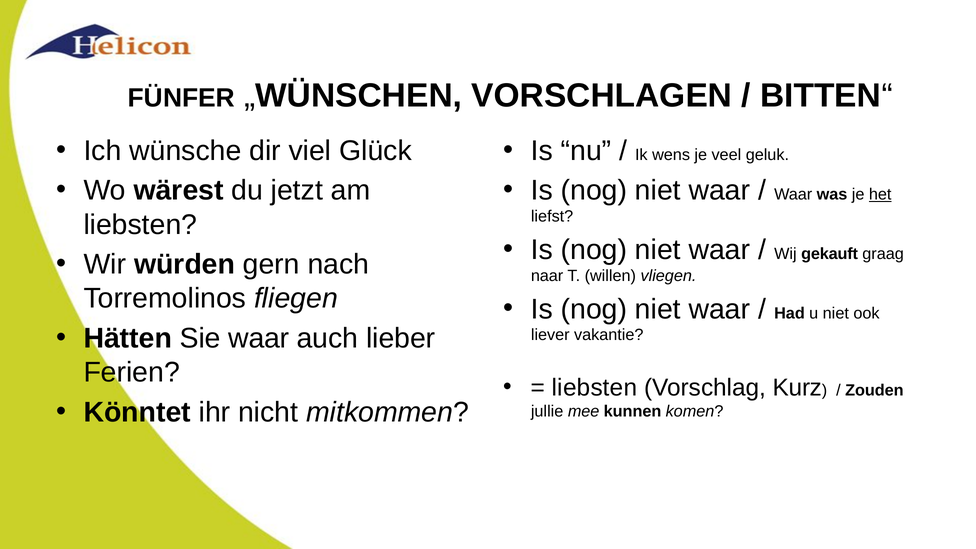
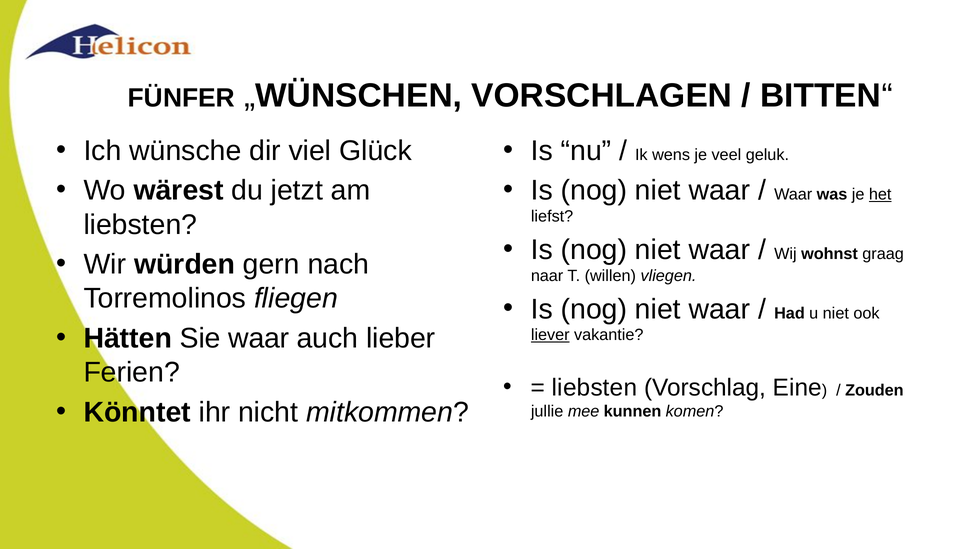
gekauft: gekauft -> wohnst
liever underline: none -> present
Kurz: Kurz -> Eine
